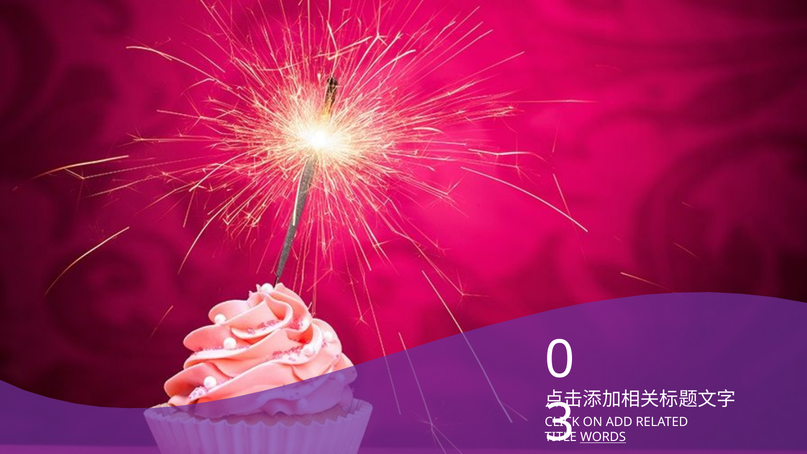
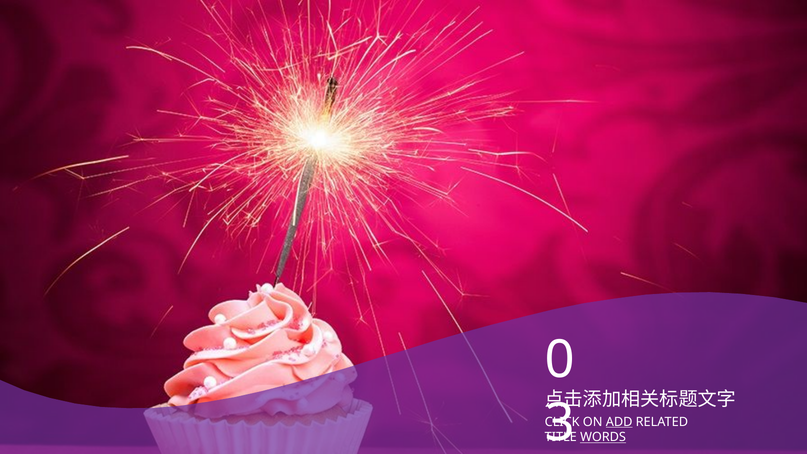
ADD underline: none -> present
